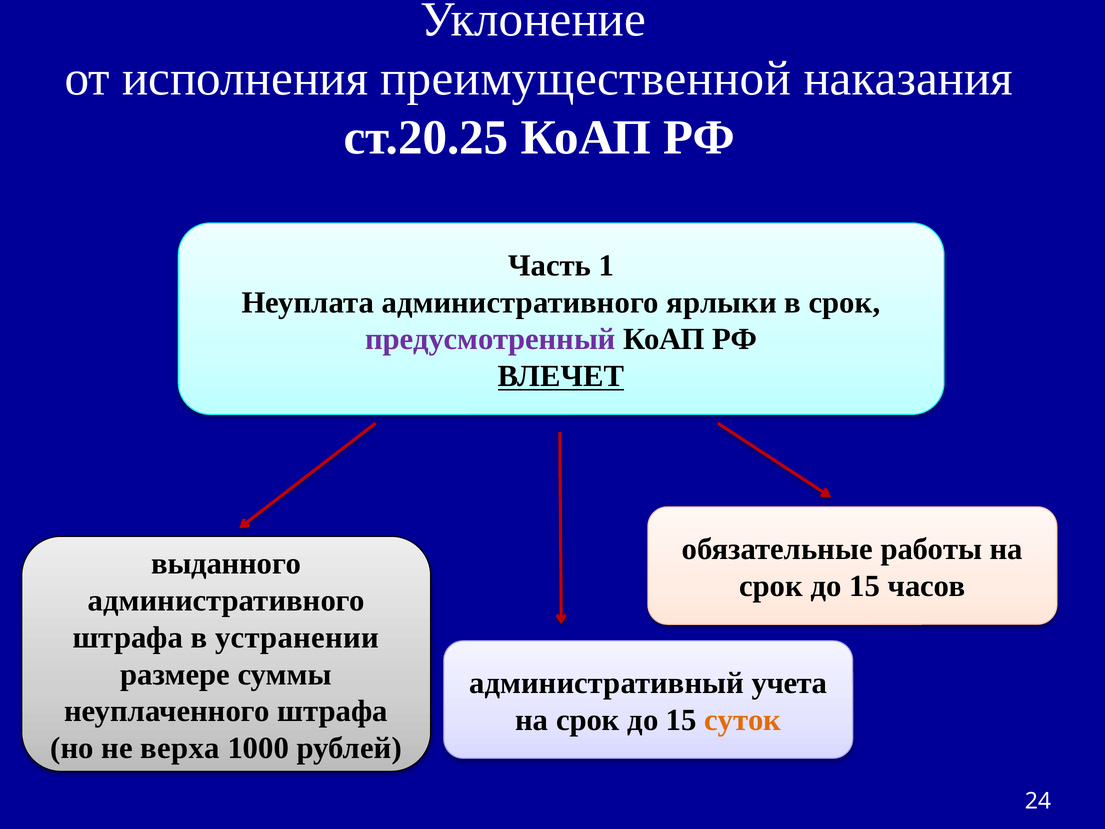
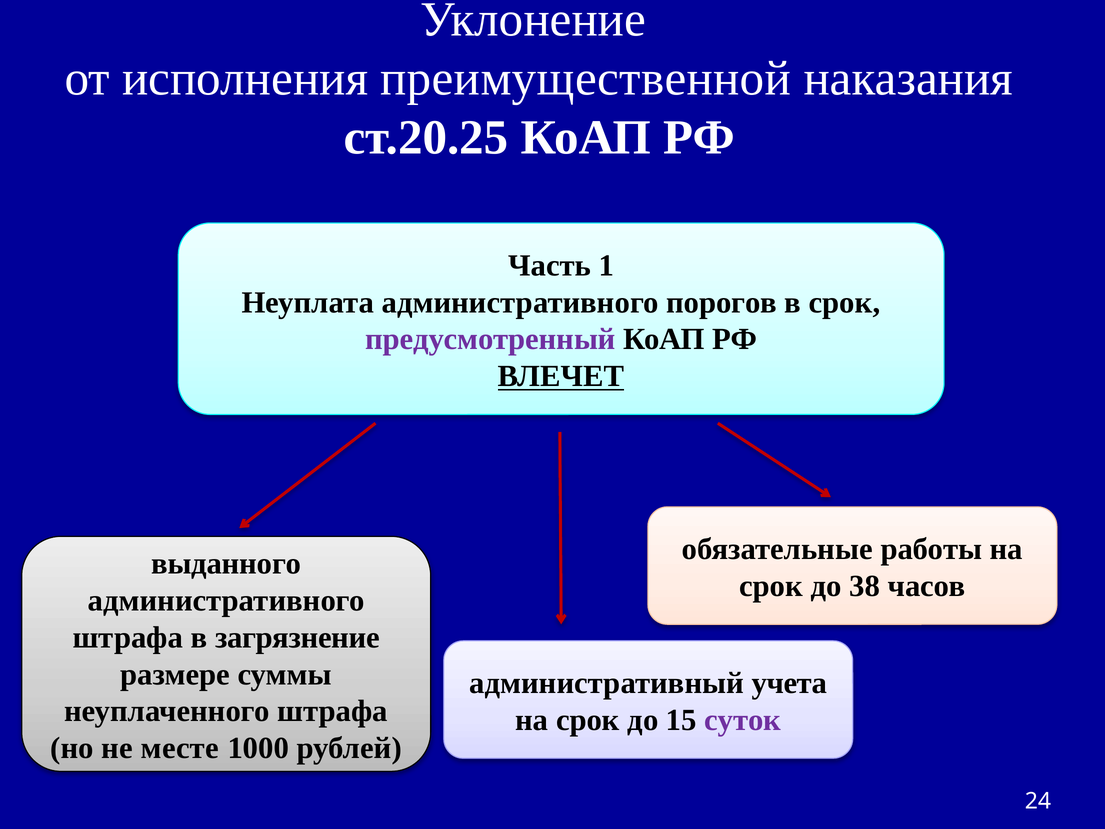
ярлыки: ярлыки -> порогов
15 at (865, 586): 15 -> 38
устранении: устранении -> загрязнение
суток colour: orange -> purple
верха: верха -> месте
